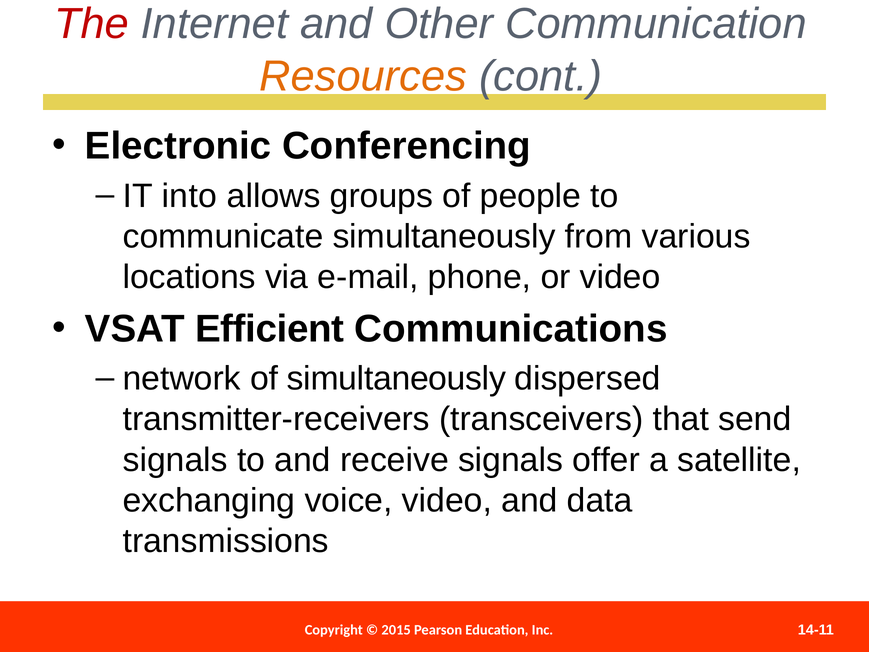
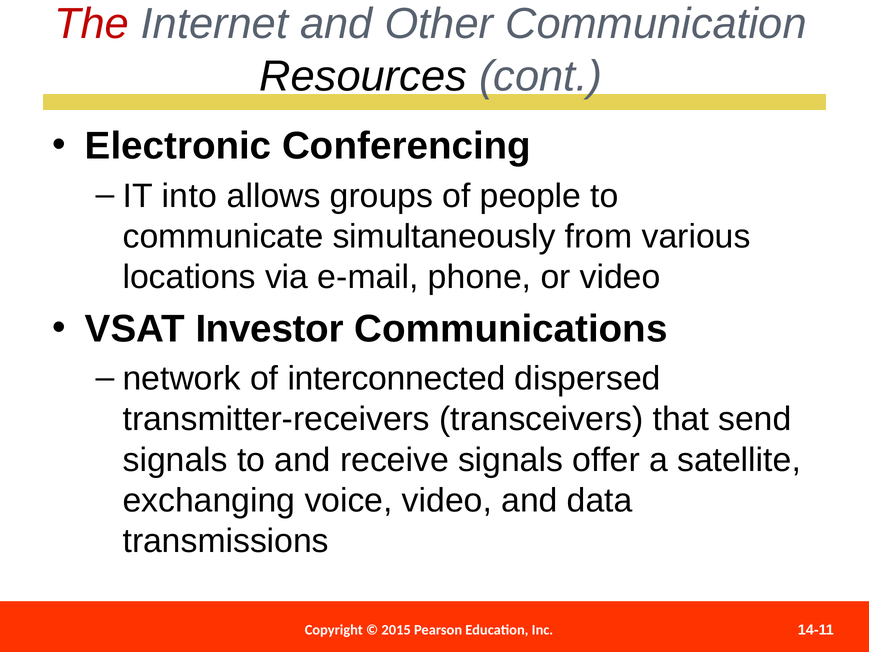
Resources colour: orange -> black
Efficient: Efficient -> Investor
of simultaneously: simultaneously -> interconnected
